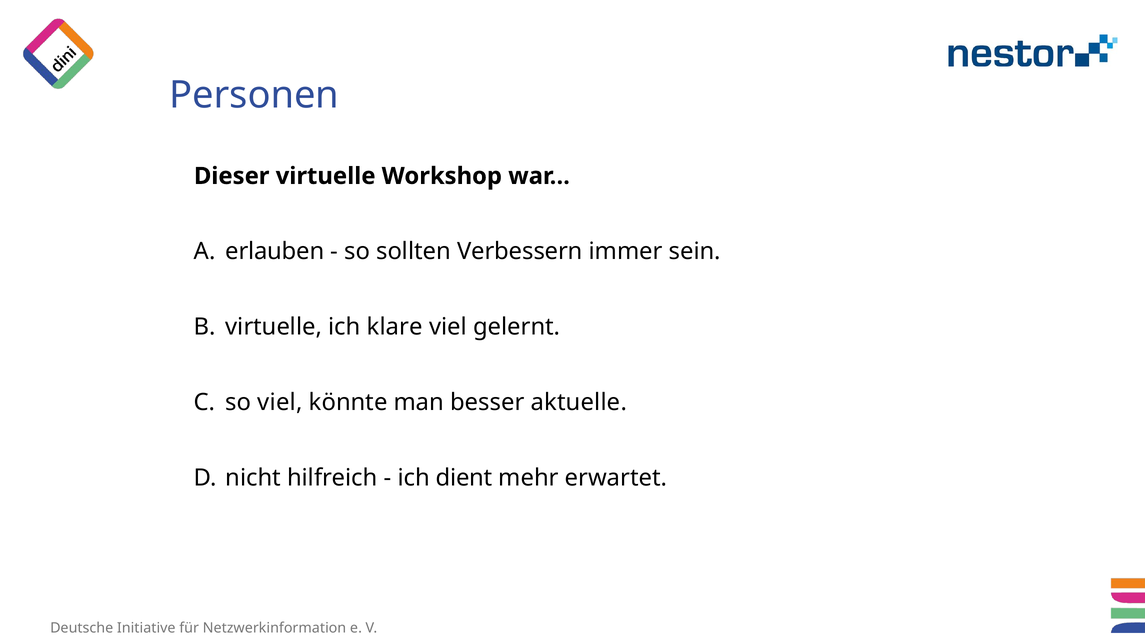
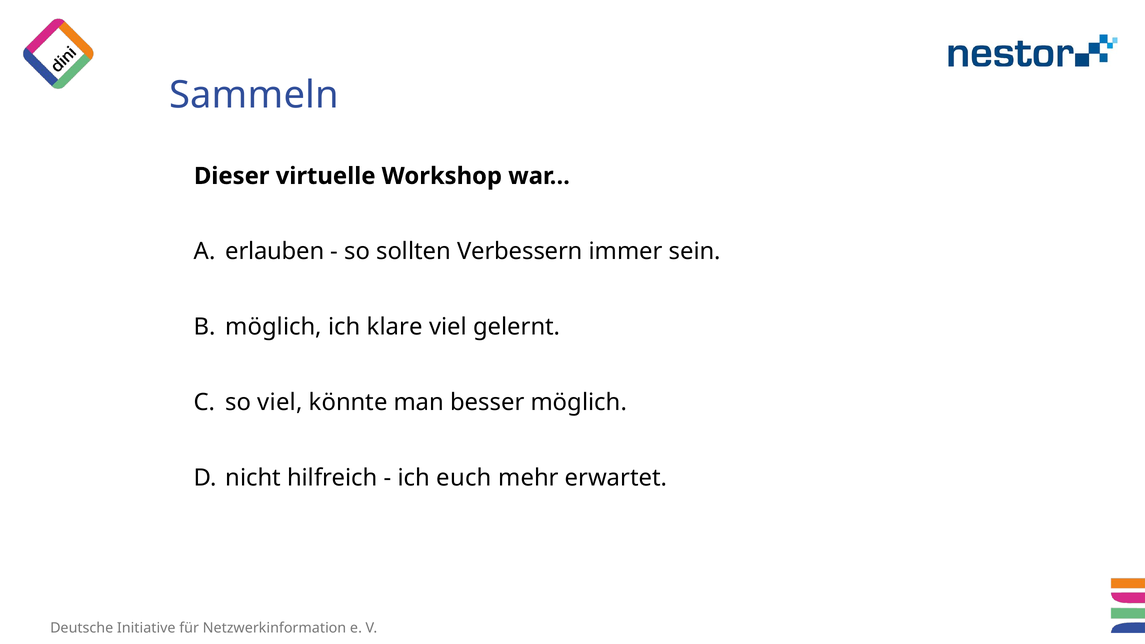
Personen: Personen -> Sammeln
virtuelle at (274, 327): virtuelle -> möglich
besser aktuelle: aktuelle -> möglich
dient: dient -> euch
